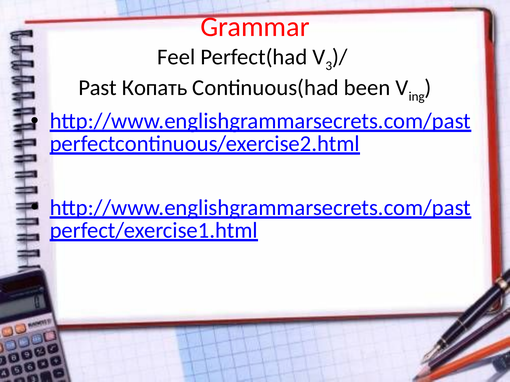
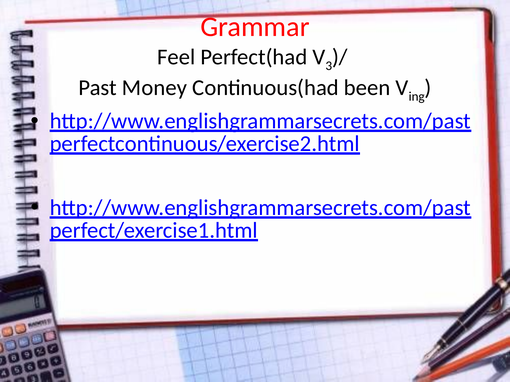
Копать: Копать -> Money
